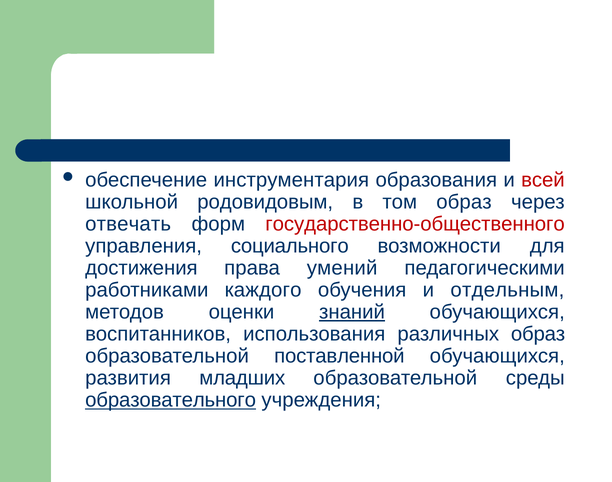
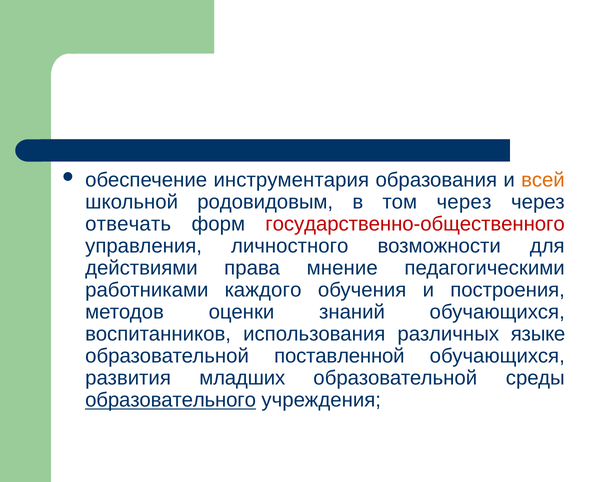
всей colour: red -> orange
том образ: образ -> через
социального: социального -> личностного
достижения: достижения -> действиями
умений: умений -> мнение
отдельным: отдельным -> построения
знаний underline: present -> none
различных образ: образ -> языке
